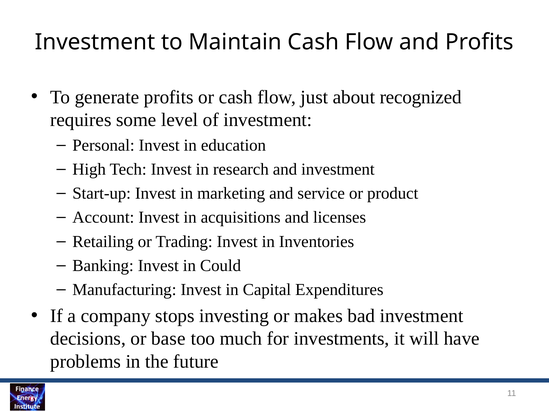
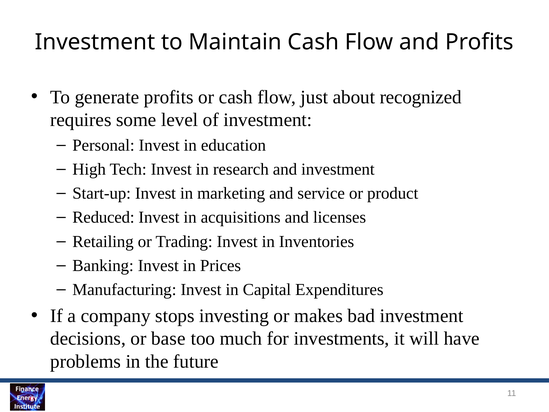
Account: Account -> Reduced
Could: Could -> Prices
